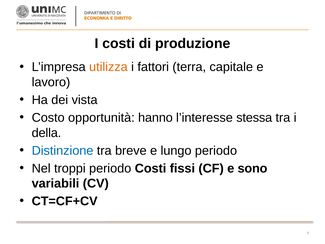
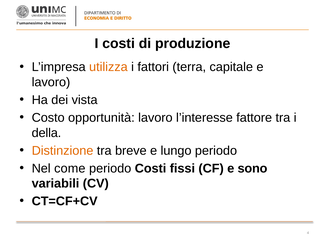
opportunità hanno: hanno -> lavoro
stessa: stessa -> fattore
Distinzione colour: blue -> orange
troppi: troppi -> come
